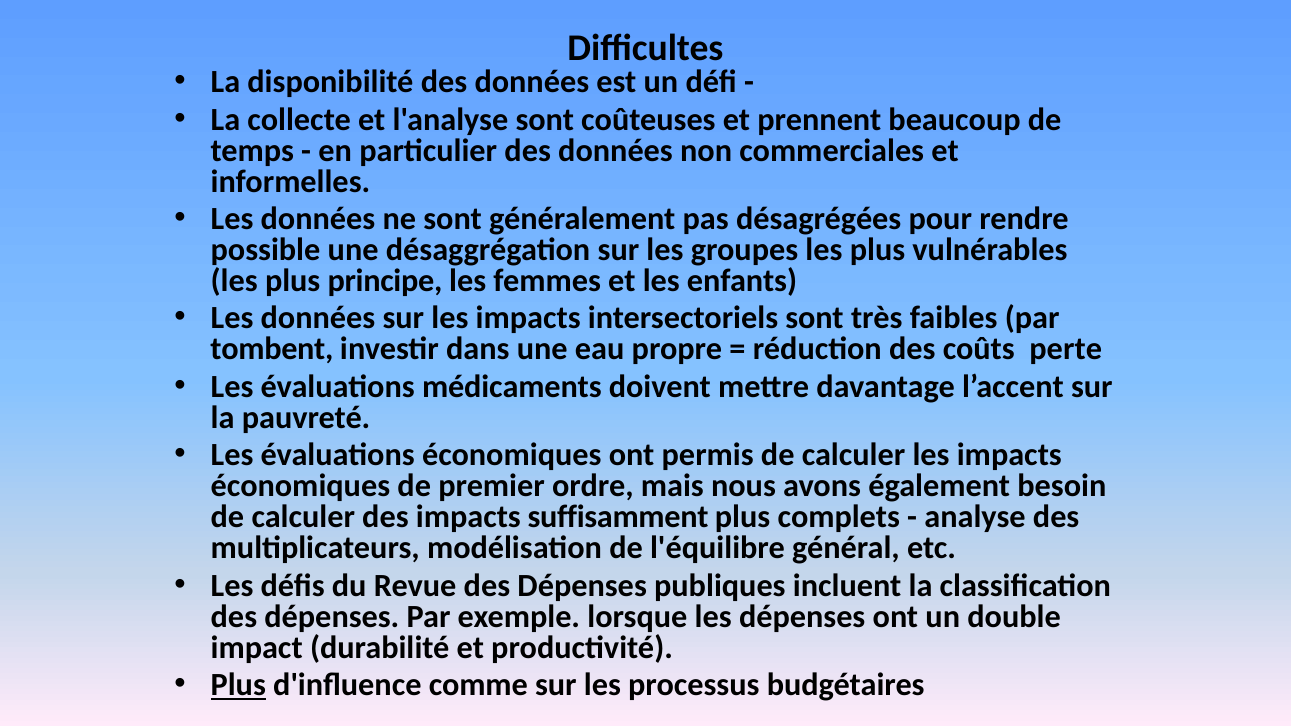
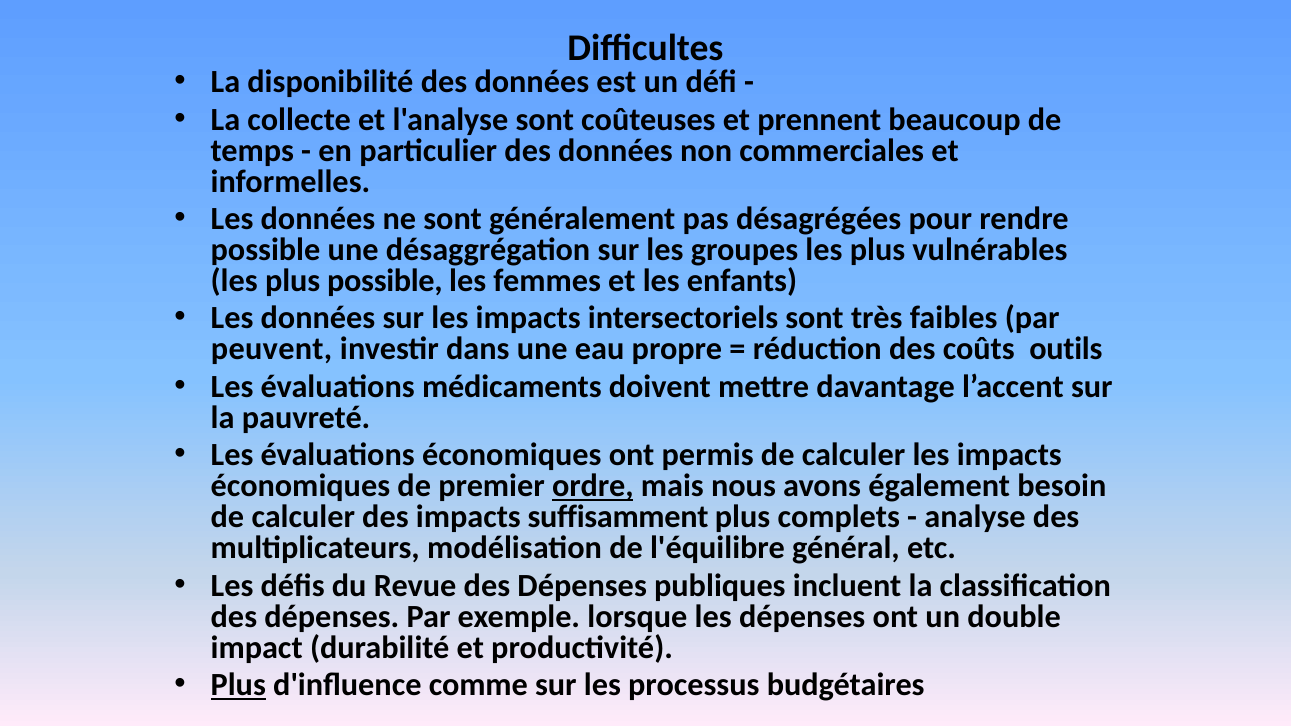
plus principe: principe -> possible
tombent: tombent -> peuvent
perte: perte -> outils
ordre underline: none -> present
